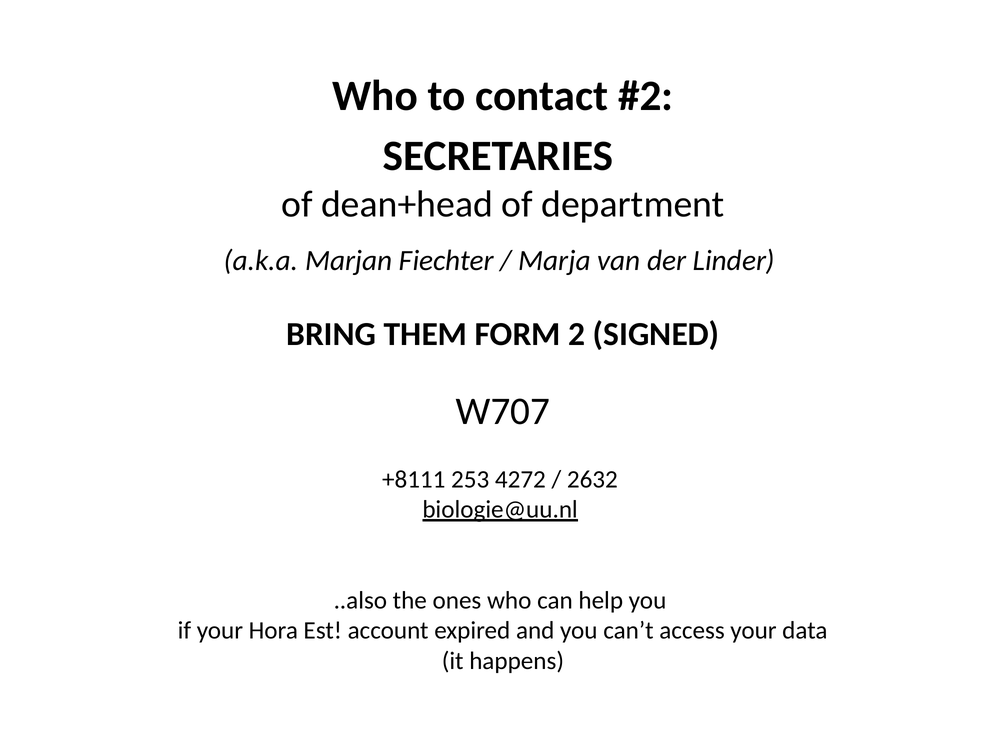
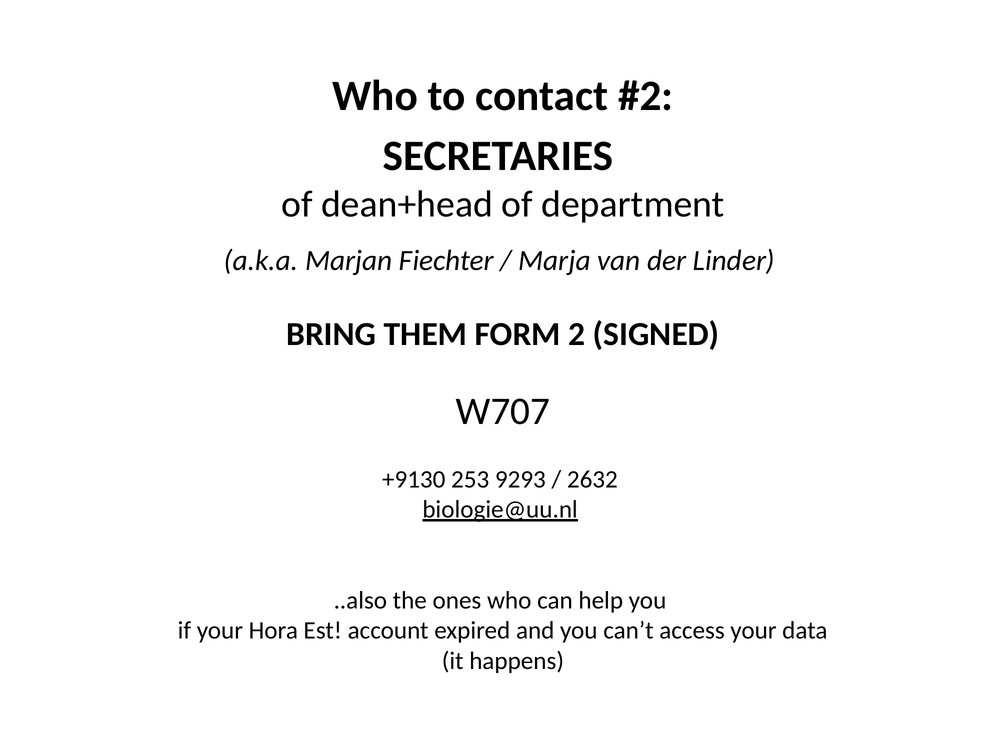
+8111: +8111 -> +9130
4272: 4272 -> 9293
